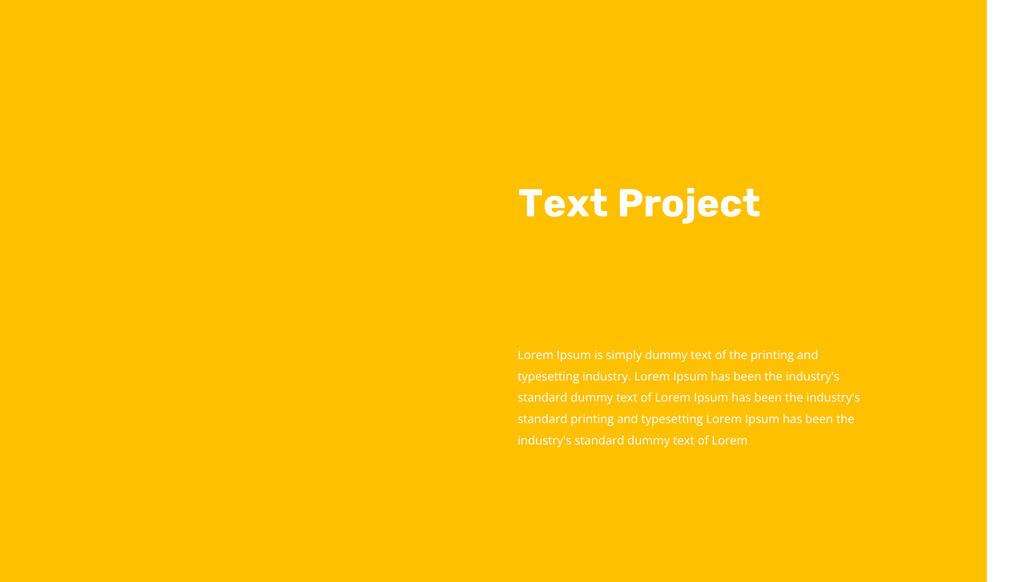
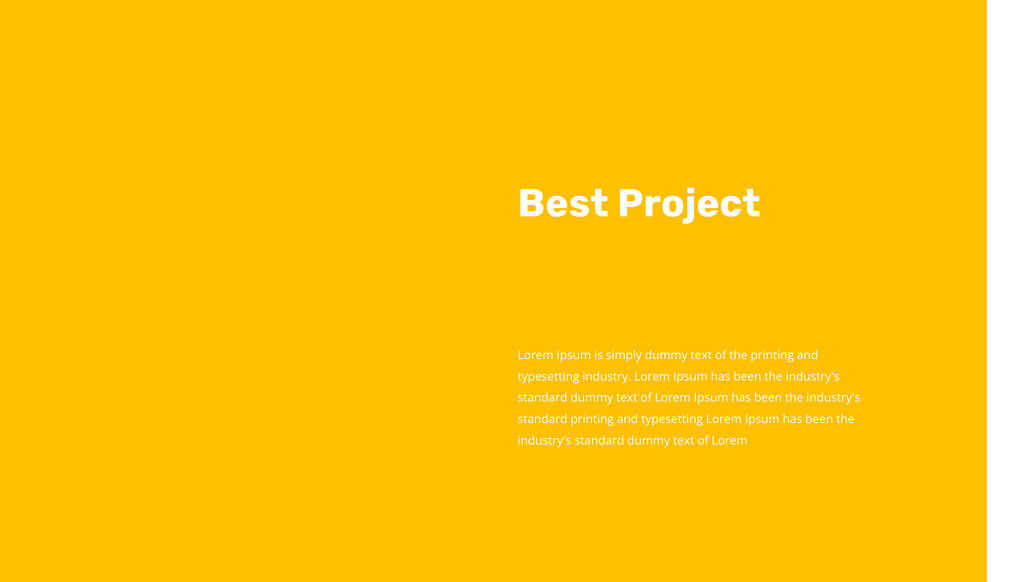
Text at (563, 204): Text -> Best
